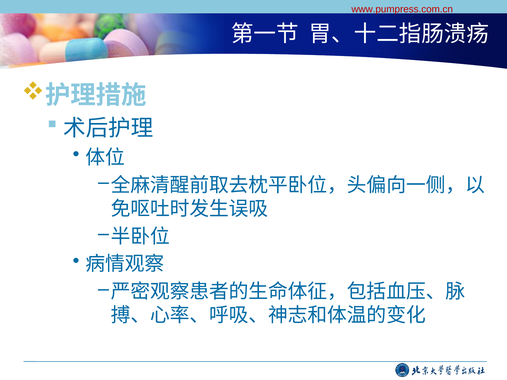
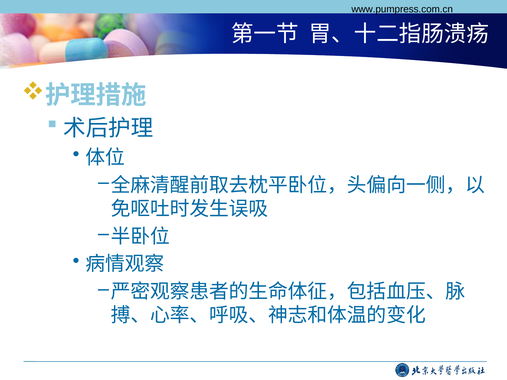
www.pumpress.com.cn colour: red -> black
